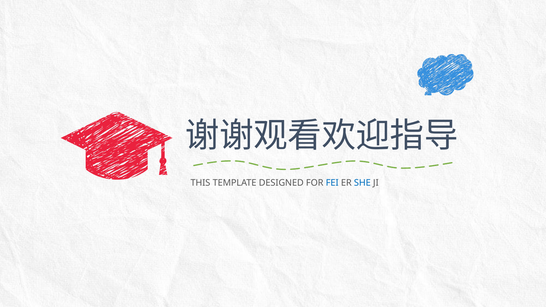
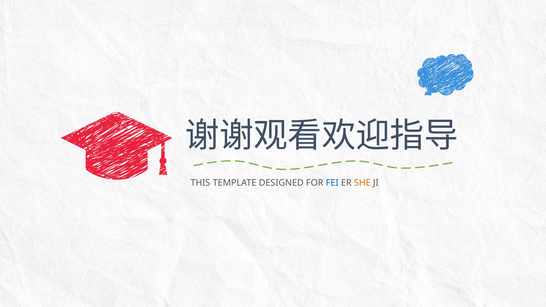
SHE colour: blue -> orange
